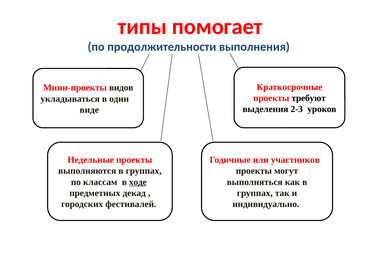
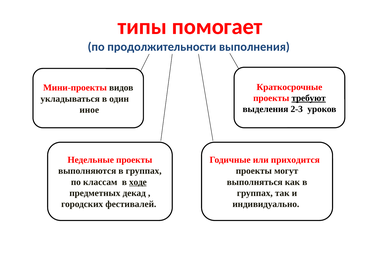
требуют underline: none -> present
виде: виде -> иное
участников: участников -> приходится
